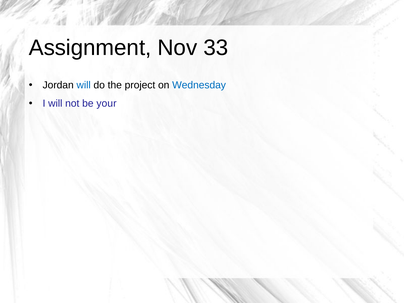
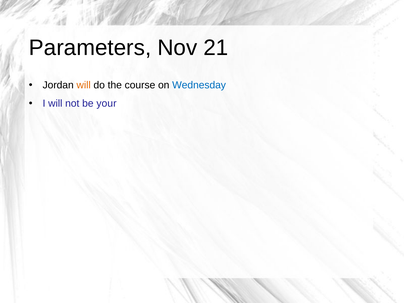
Assignment: Assignment -> Parameters
33: 33 -> 21
will at (84, 85) colour: blue -> orange
project: project -> course
